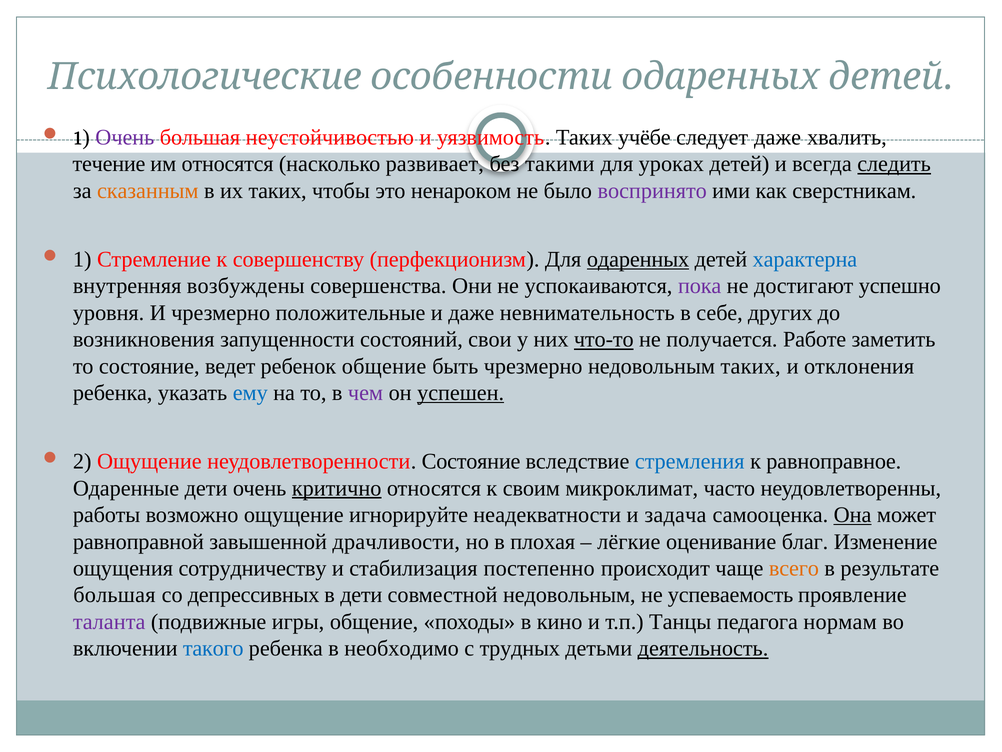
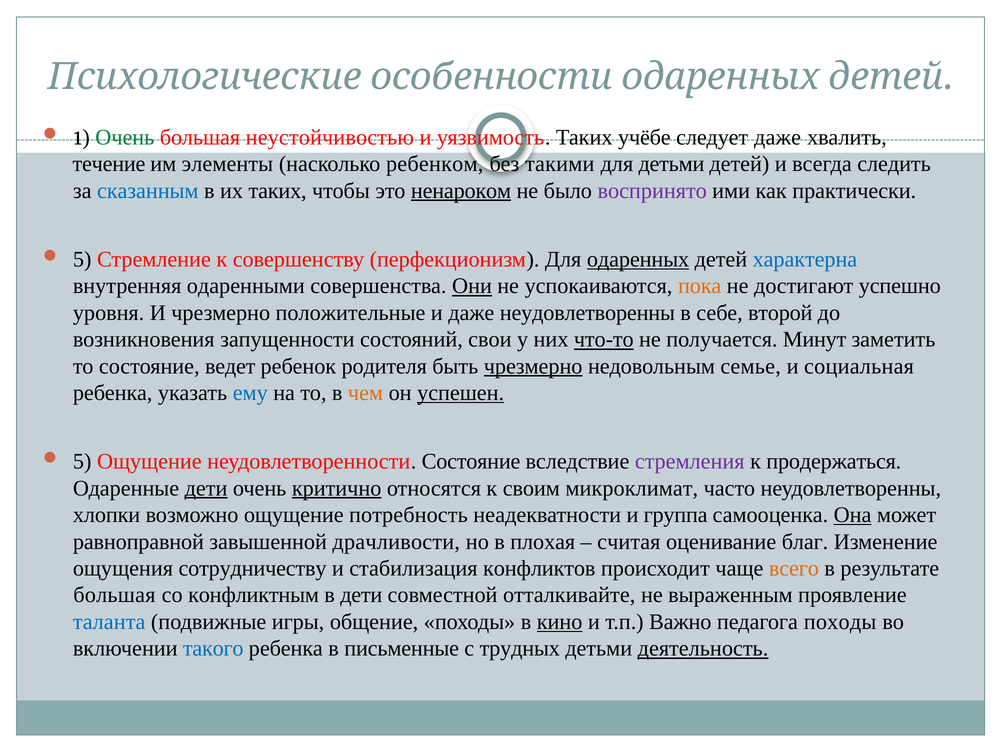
Очень at (125, 137) colour: purple -> green
им относятся: относятся -> элементы
развивает: развивает -> ребенком
для уроках: уроках -> детьми
следить underline: present -> none
сказанным colour: orange -> blue
ненароком underline: none -> present
сверстникам: сверстникам -> практически
1 at (82, 259): 1 -> 5
возбуждены: возбуждены -> одаренными
Они underline: none -> present
пока colour: purple -> orange
даже невнимательность: невнимательность -> неудовлетворенны
других: других -> второй
Работе: Работе -> Минут
ребенок общение: общение -> родителя
чрезмерно at (533, 366) underline: none -> present
недовольным таких: таких -> семье
отклонения: отклонения -> социальная
чем colour: purple -> orange
2 at (82, 461): 2 -> 5
стремления colour: blue -> purple
равноправное: равноправное -> продержаться
дети at (206, 488) underline: none -> present
работы: работы -> хлопки
игнорируйте: игнорируйте -> потребность
задача: задача -> группа
лёгкие: лёгкие -> считая
постепенно: постепенно -> конфликтов
депрессивных: депрессивных -> конфликтным
совместной недовольным: недовольным -> отталкивайте
успеваемость: успеваемость -> выраженным
таланта colour: purple -> blue
кино underline: none -> present
Танцы: Танцы -> Важно
педагога нормам: нормам -> походы
необходимо: необходимо -> письменные
